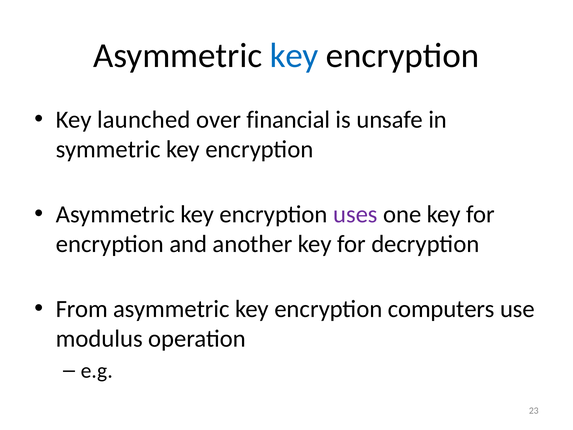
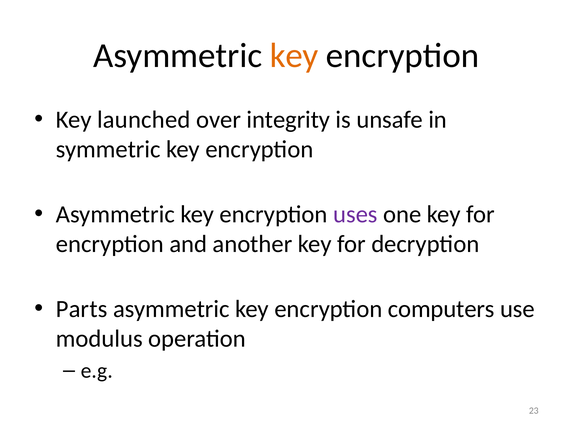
key at (294, 55) colour: blue -> orange
financial: financial -> integrity
From: From -> Parts
